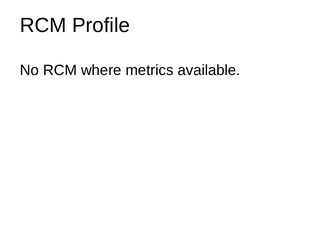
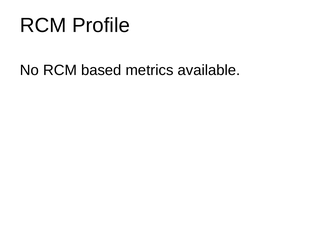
where: where -> based
